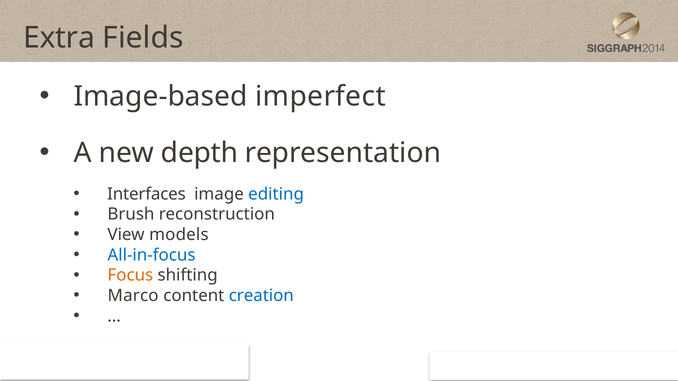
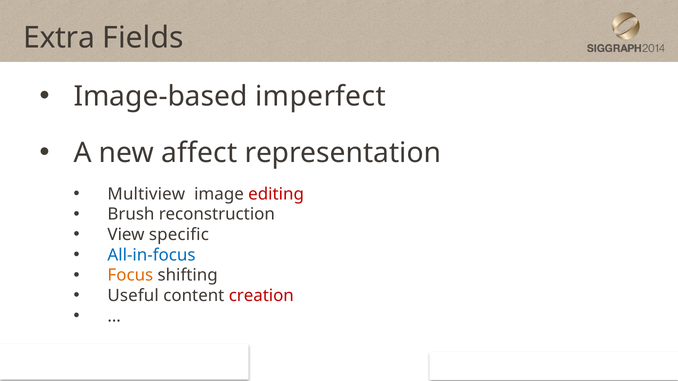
depth: depth -> affect
Interfaces: Interfaces -> Multiview
editing colour: blue -> red
models: models -> specific
Marco: Marco -> Useful
creation colour: blue -> red
